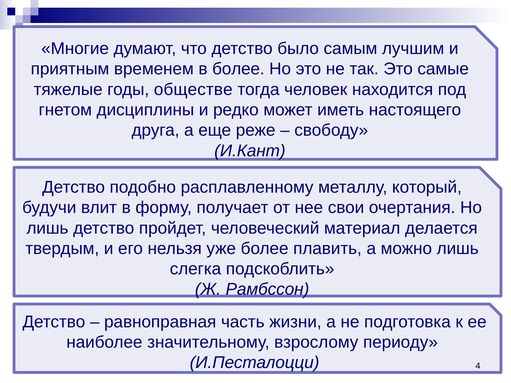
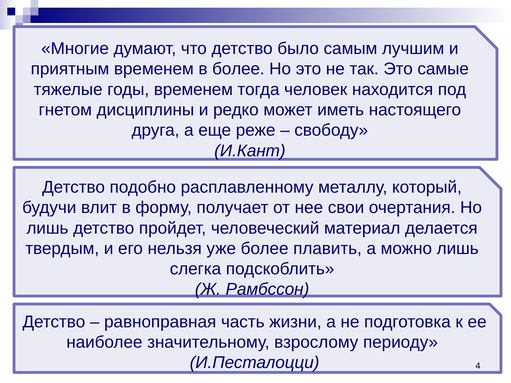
годы обществе: обществе -> временем
